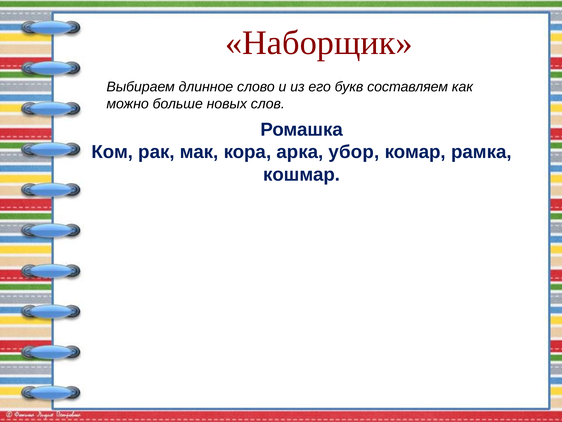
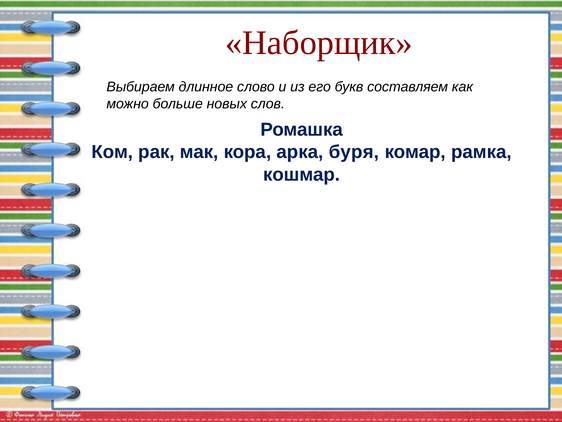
убор: убор -> буря
